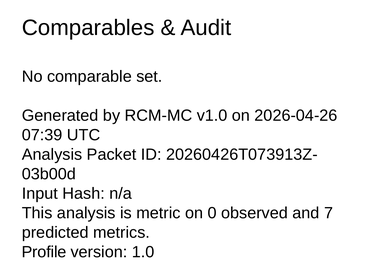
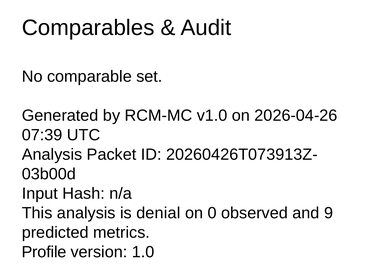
metric: metric -> denial
7: 7 -> 9
